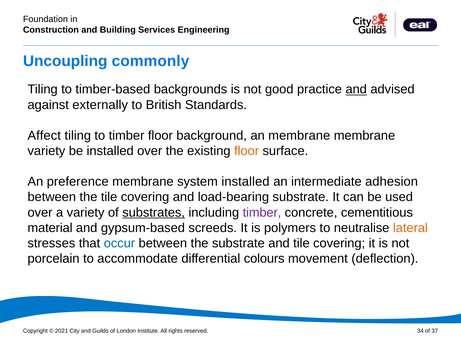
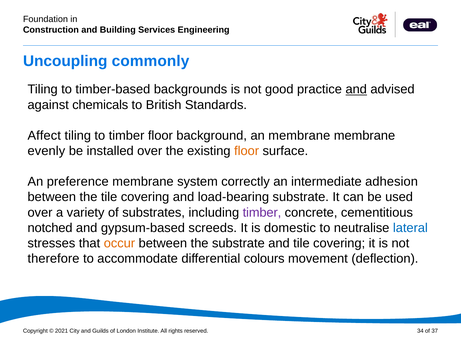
externally: externally -> chemicals
variety at (46, 151): variety -> evenly
system installed: installed -> correctly
substrates underline: present -> none
material: material -> notched
polymers: polymers -> domestic
lateral colour: orange -> blue
occur colour: blue -> orange
porcelain: porcelain -> therefore
